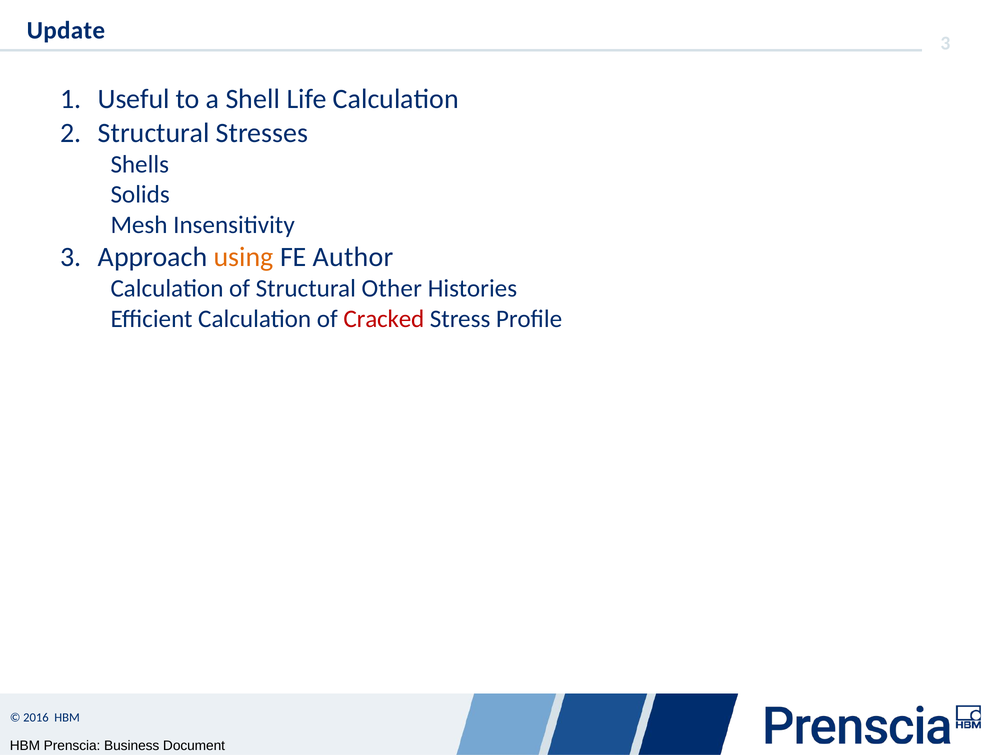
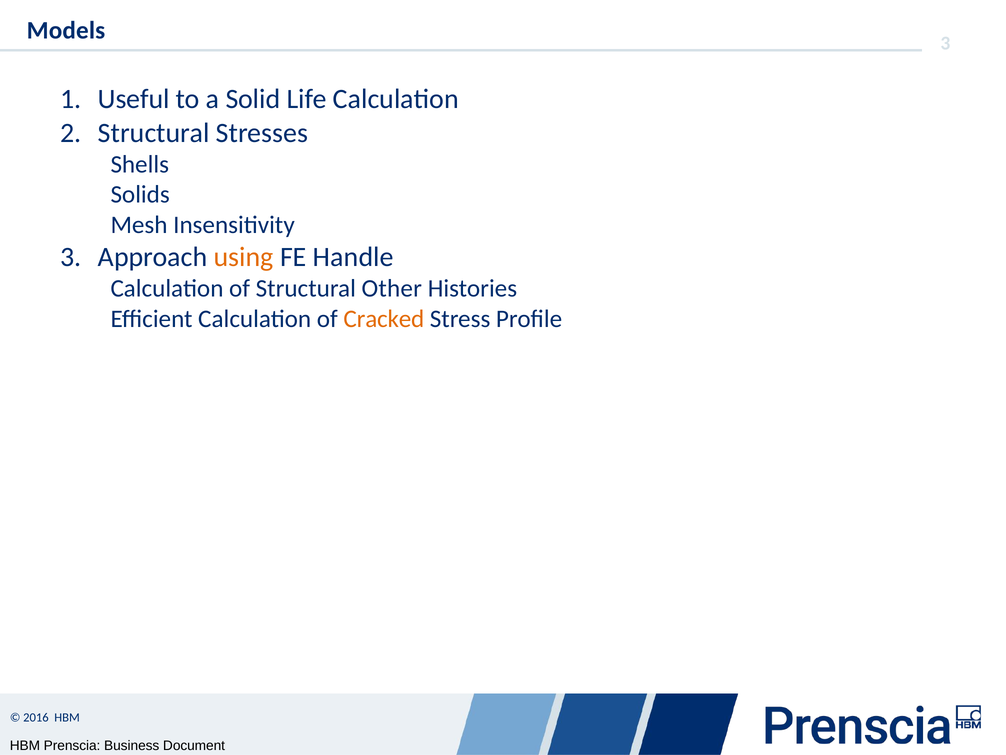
Update: Update -> Models
Shell: Shell -> Solid
Author: Author -> Handle
Cracked colour: red -> orange
